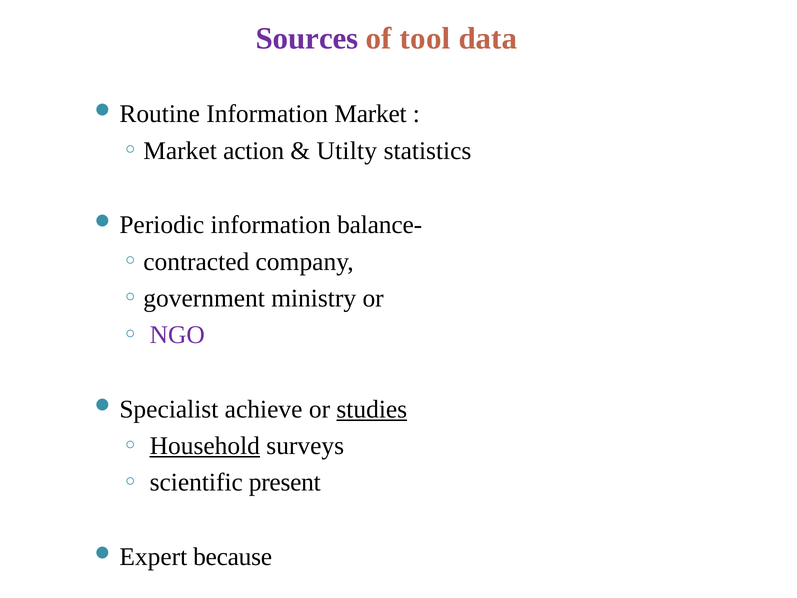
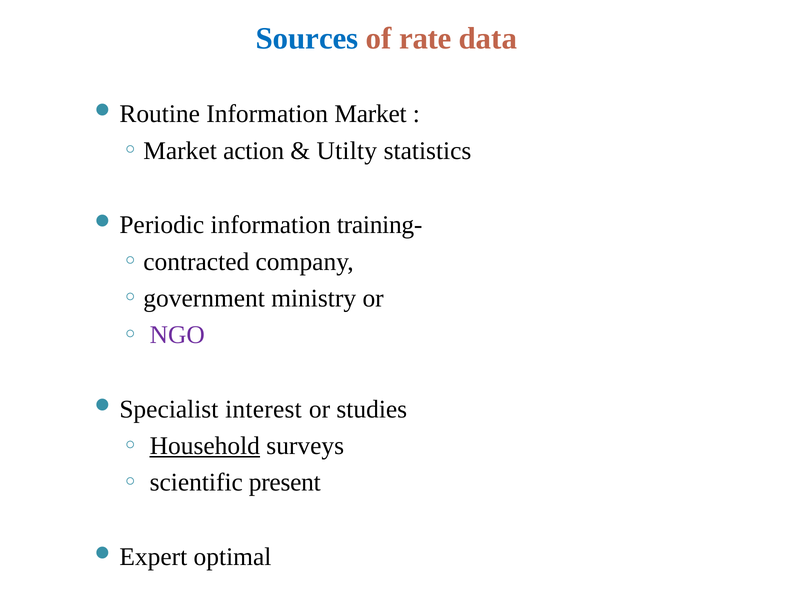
Sources colour: purple -> blue
tool: tool -> rate
balance-: balance- -> training-
achieve: achieve -> interest
studies underline: present -> none
because: because -> optimal
